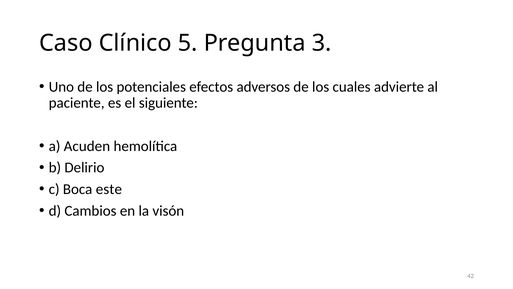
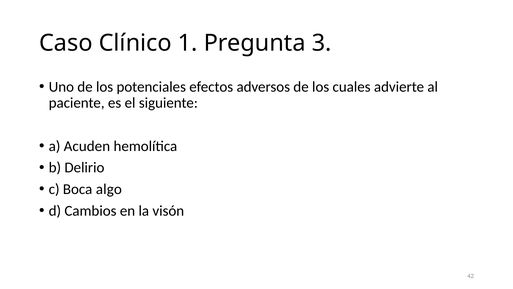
5: 5 -> 1
este: este -> algo
